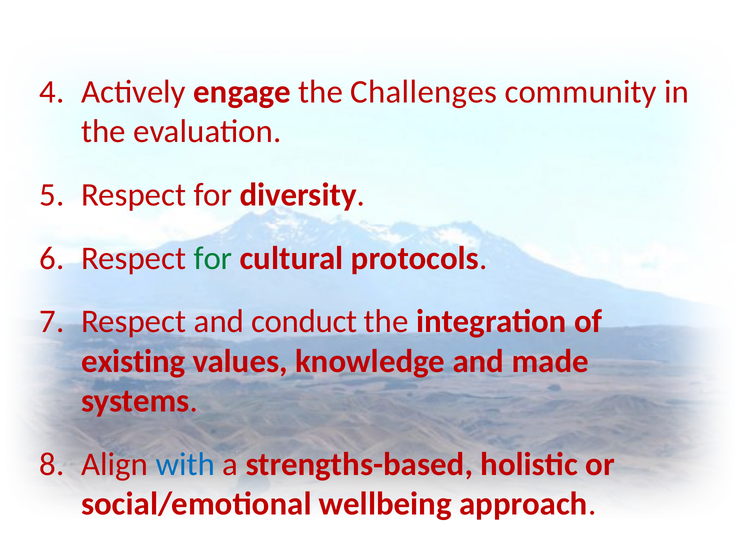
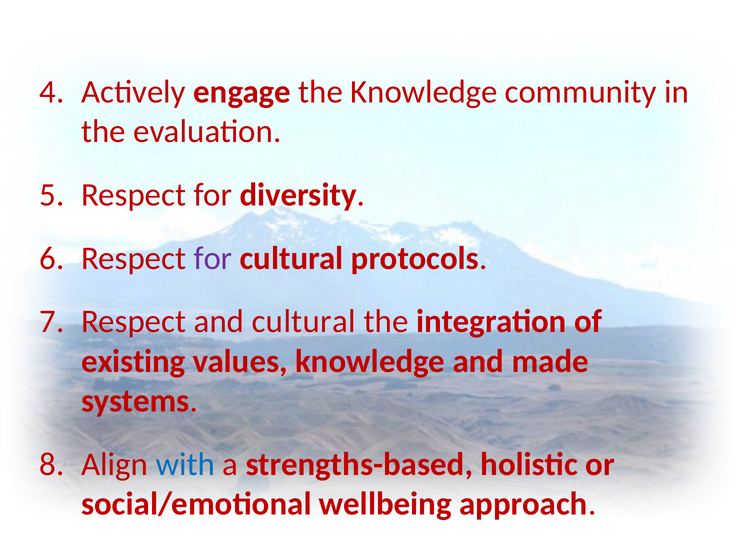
the Challenges: Challenges -> Knowledge
for at (213, 258) colour: green -> purple
and conduct: conduct -> cultural
